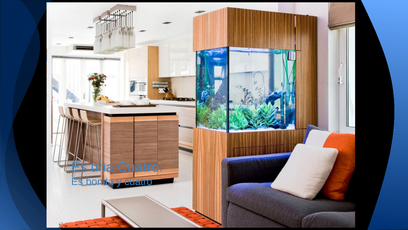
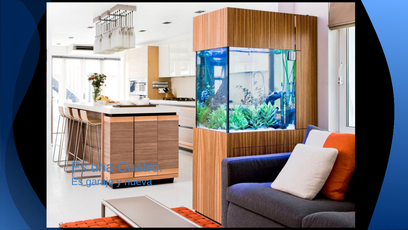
bonita: bonita -> garaje
y cuatro: cuatro -> nueva
